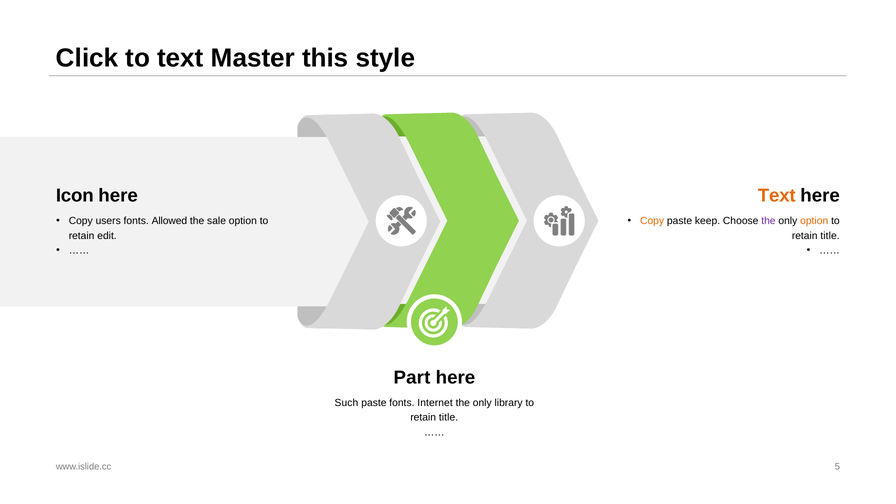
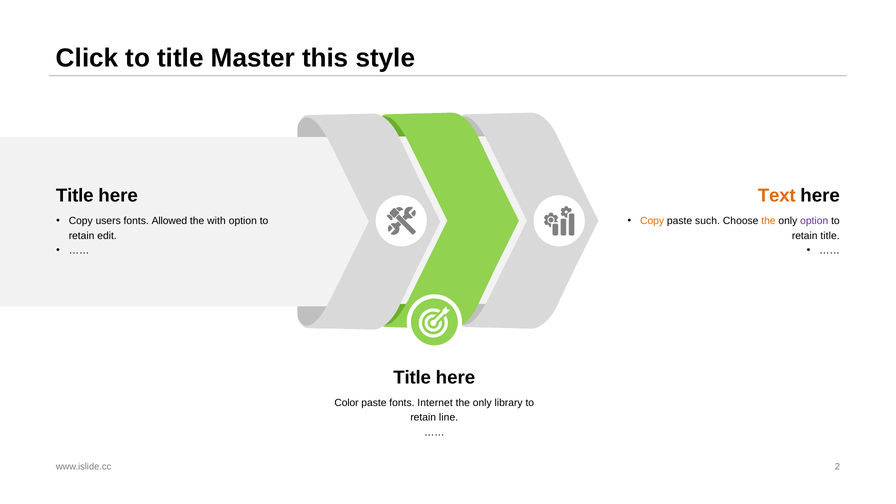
to text: text -> title
Icon at (75, 196): Icon -> Title
sale: sale -> with
keep: keep -> such
the at (768, 221) colour: purple -> orange
option at (814, 221) colour: orange -> purple
Part at (412, 377): Part -> Title
Such: Such -> Color
title at (449, 418): title -> line
5: 5 -> 2
